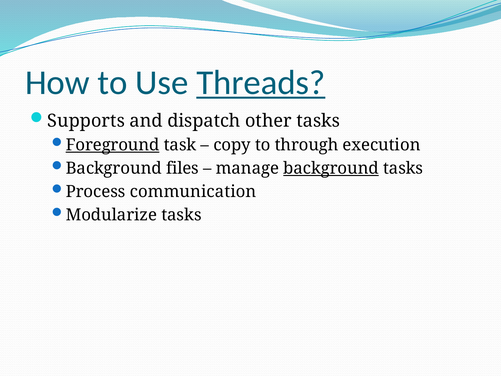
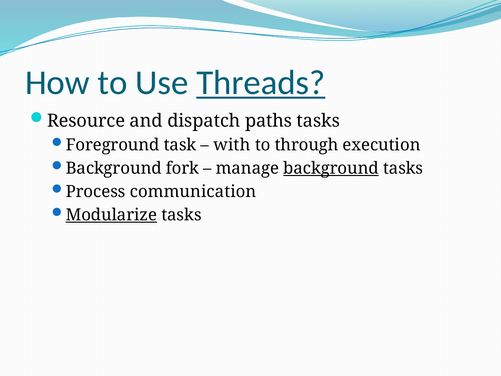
Supports: Supports -> Resource
other: other -> paths
Foreground underline: present -> none
copy: copy -> with
files: files -> fork
Modularize underline: none -> present
